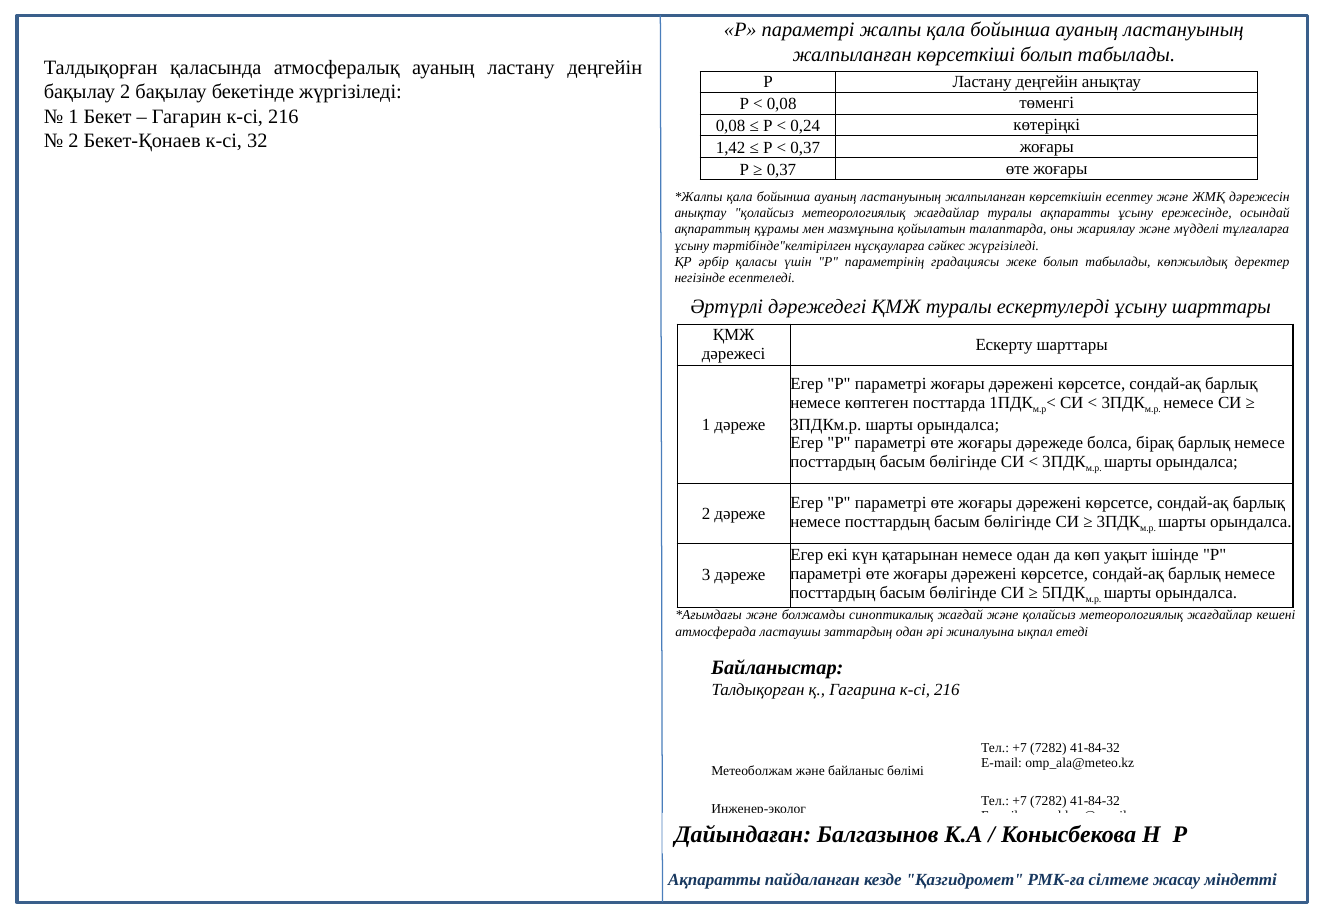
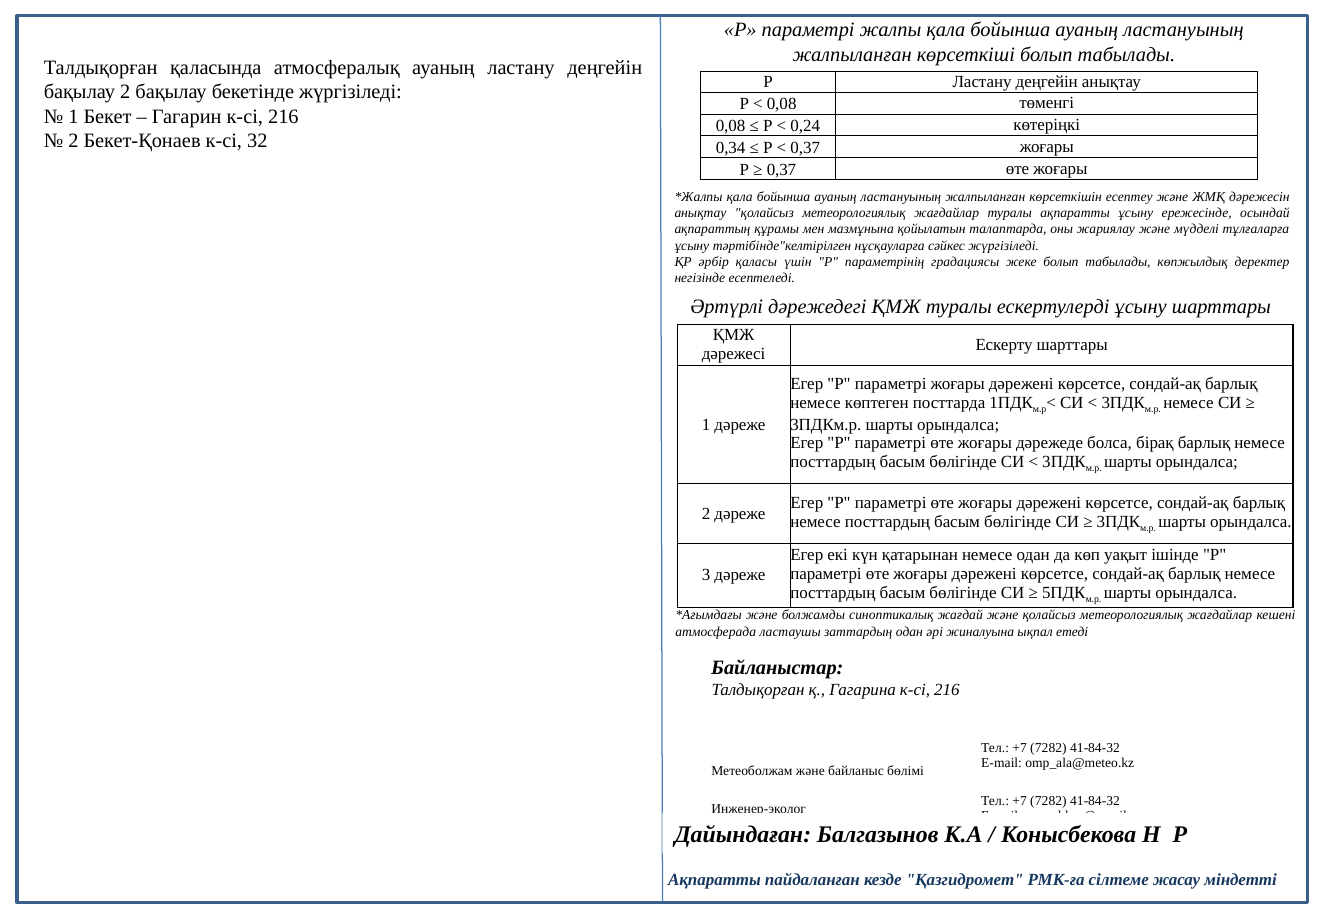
1,42: 1,42 -> 0,34
